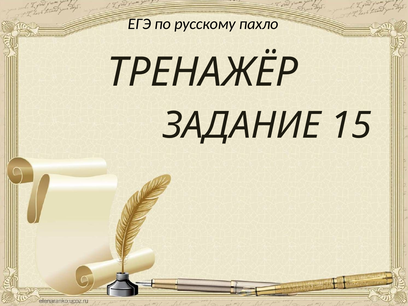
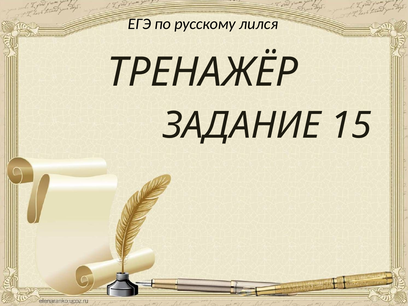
пахло: пахло -> лился
